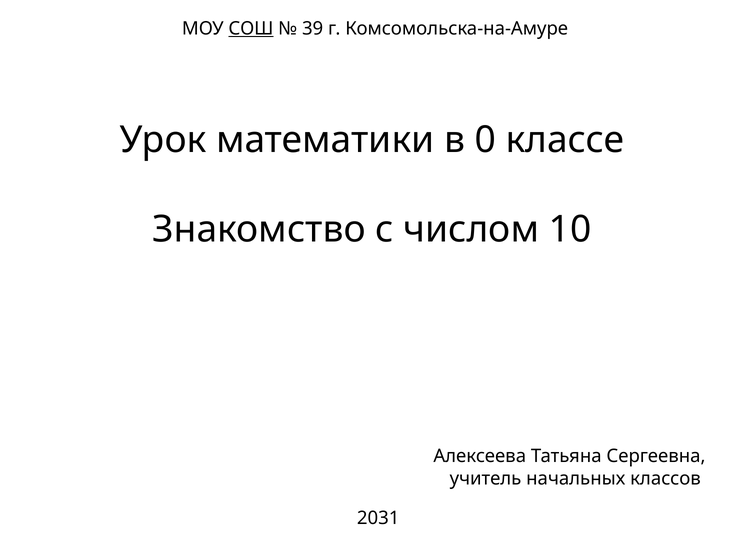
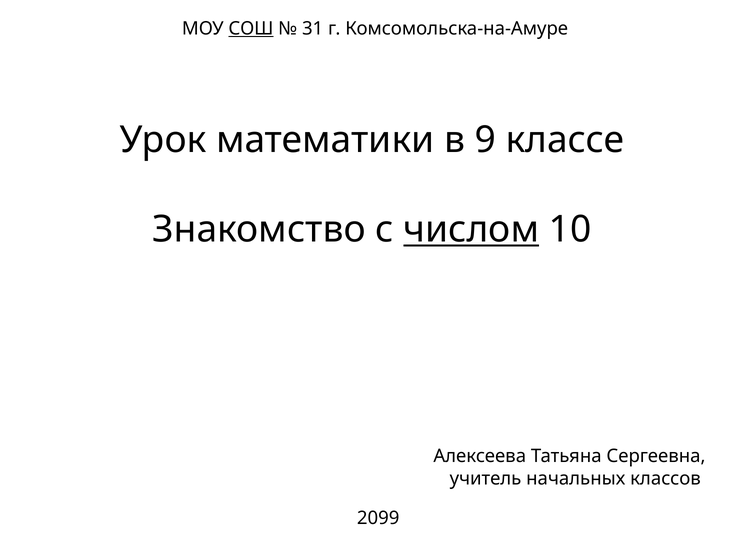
39: 39 -> 31
0: 0 -> 9
числом underline: none -> present
2031: 2031 -> 2099
